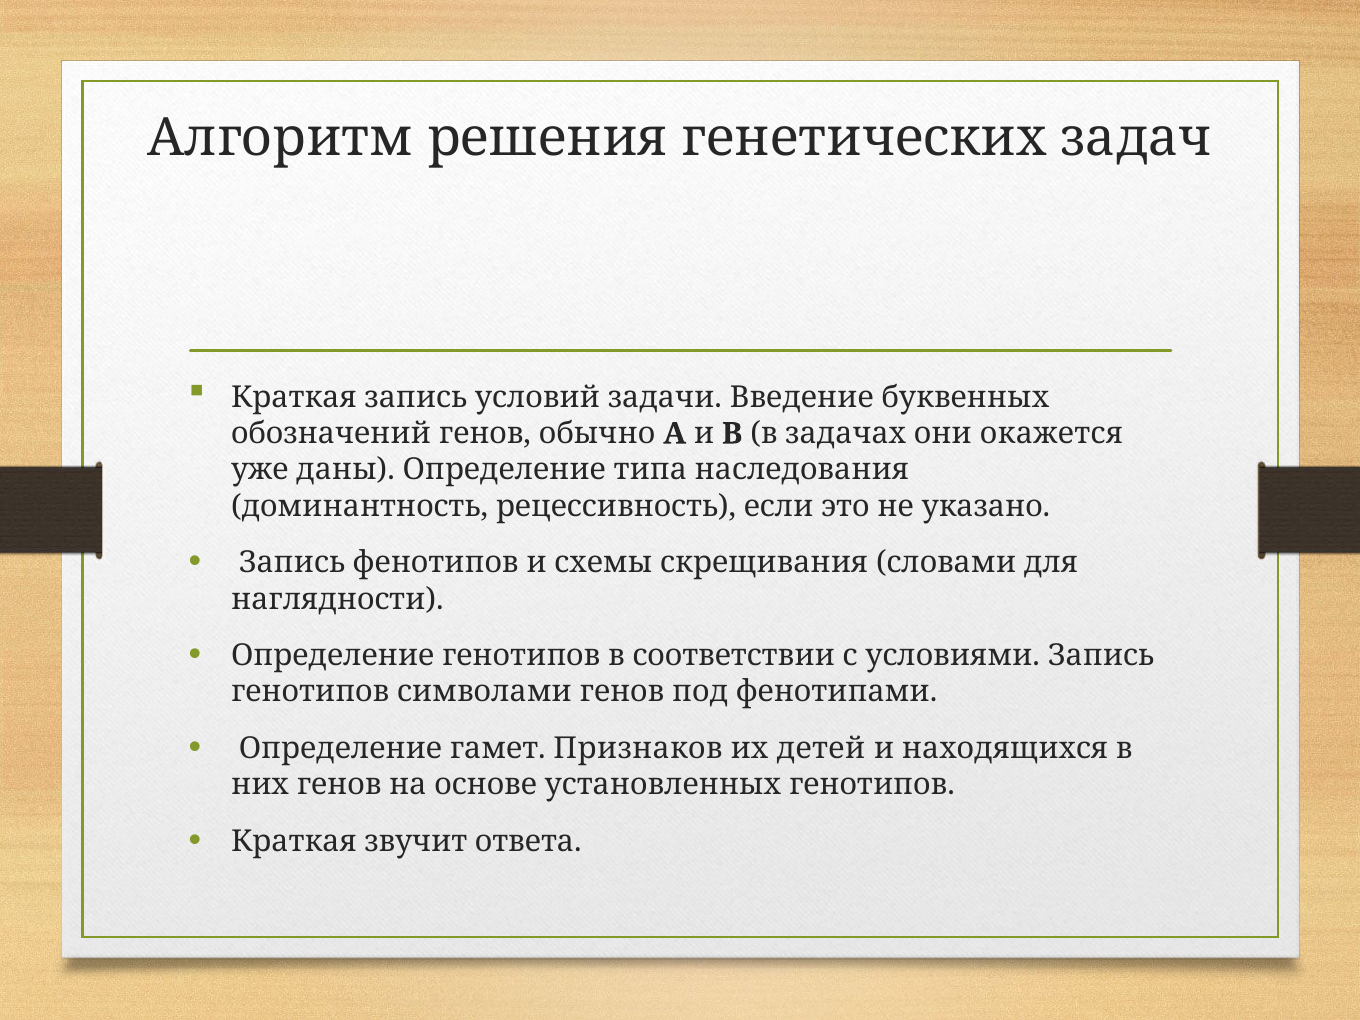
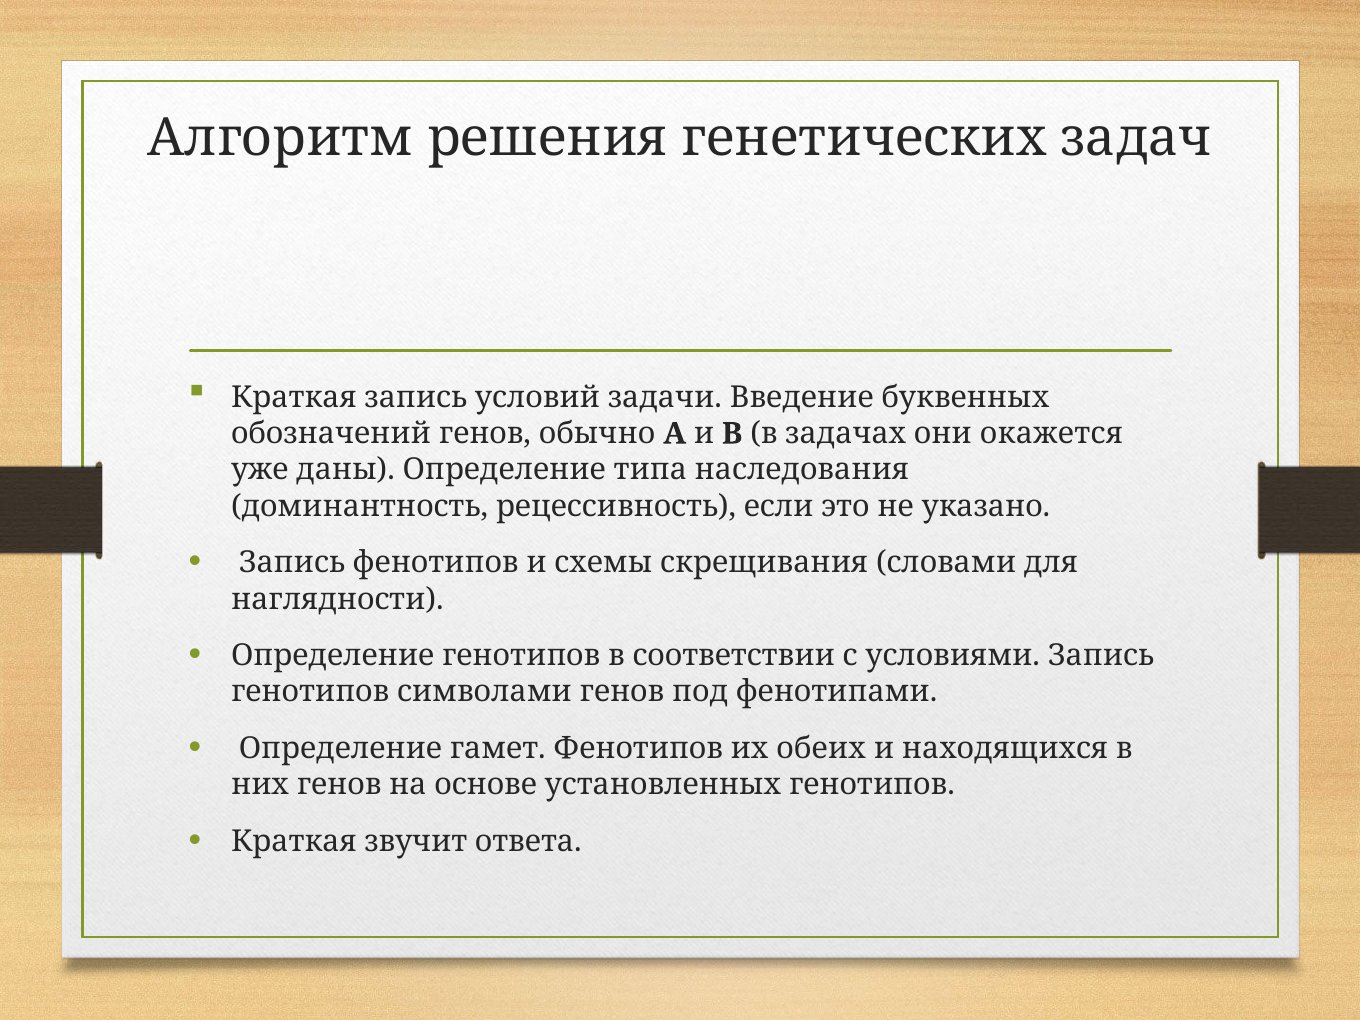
гамет Признаков: Признаков -> Фенотипов
детей: детей -> обеих
